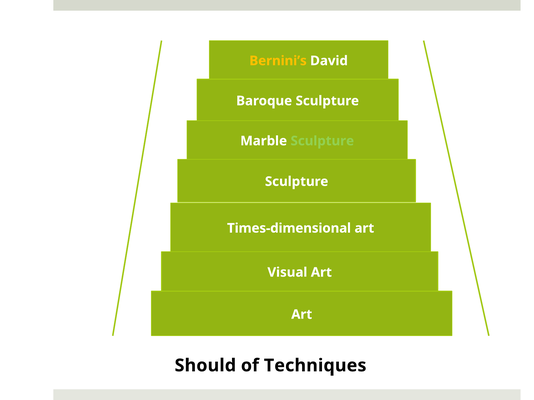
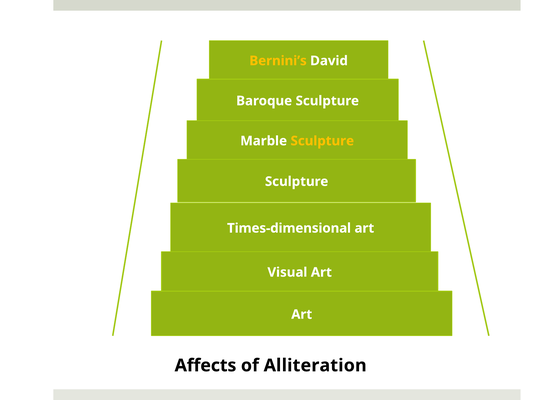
Sculpture at (322, 141) colour: light green -> yellow
Should: Should -> Affects
Techniques: Techniques -> Alliteration
